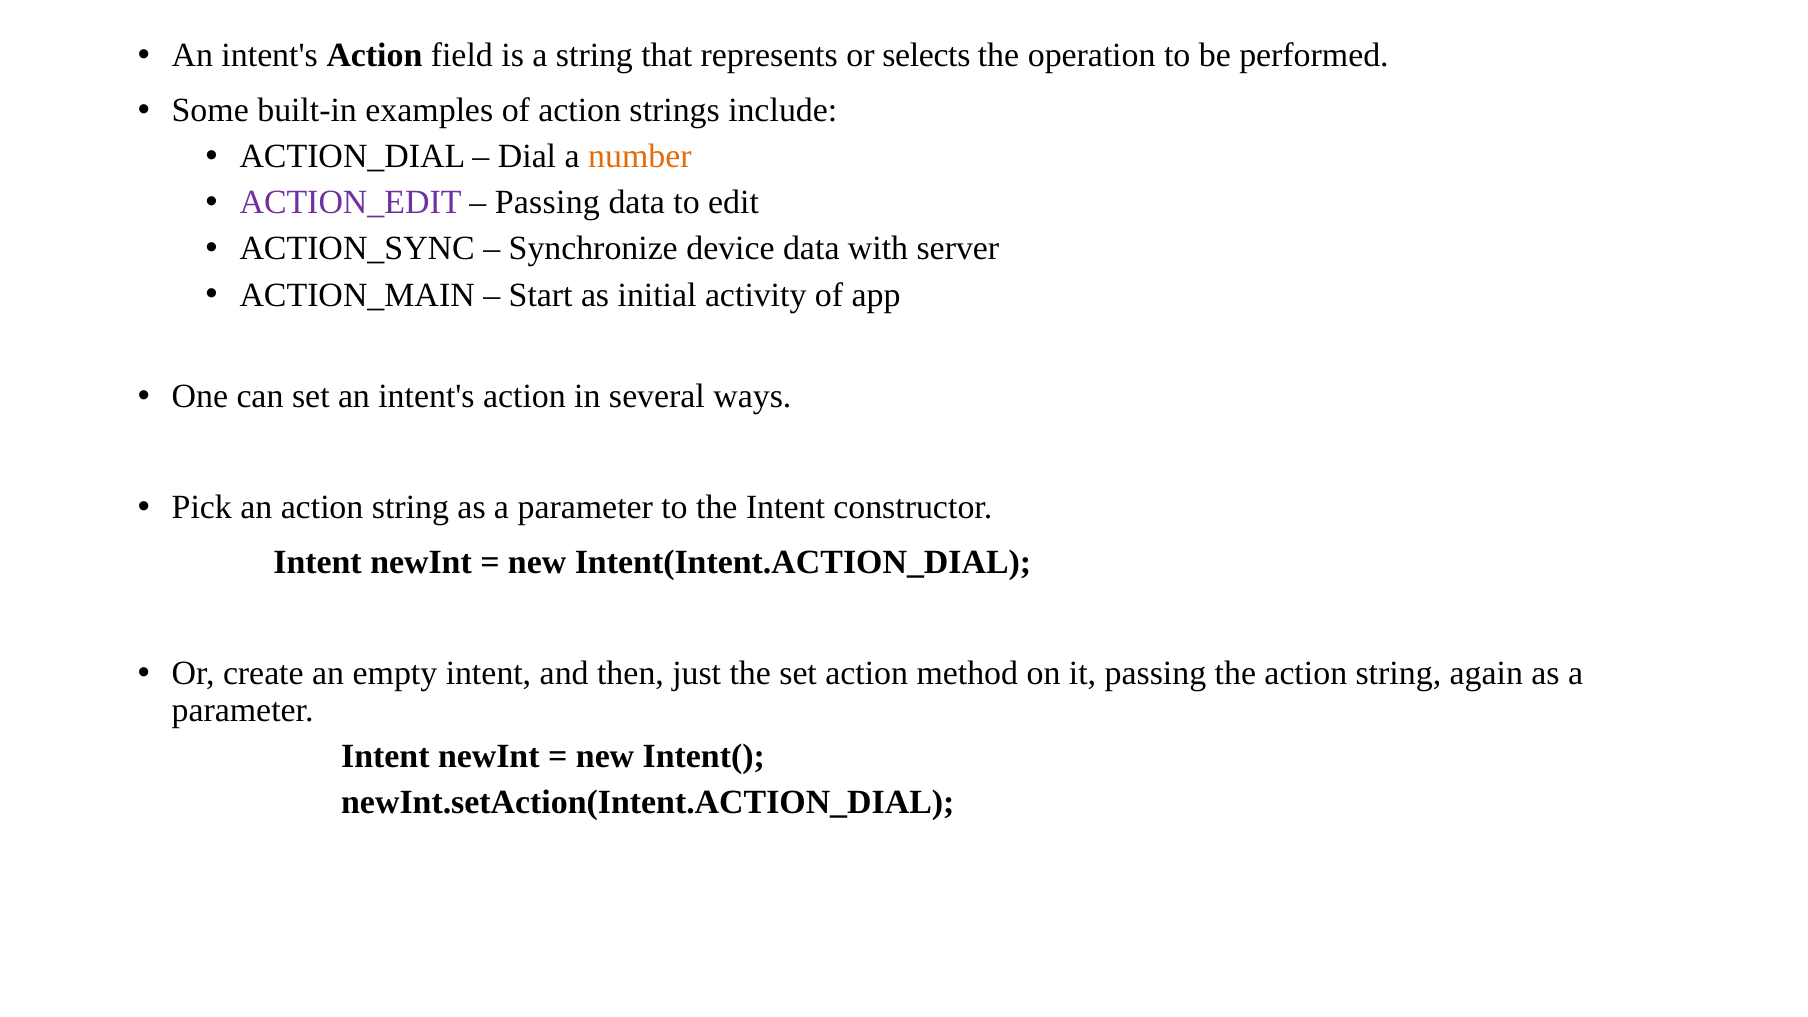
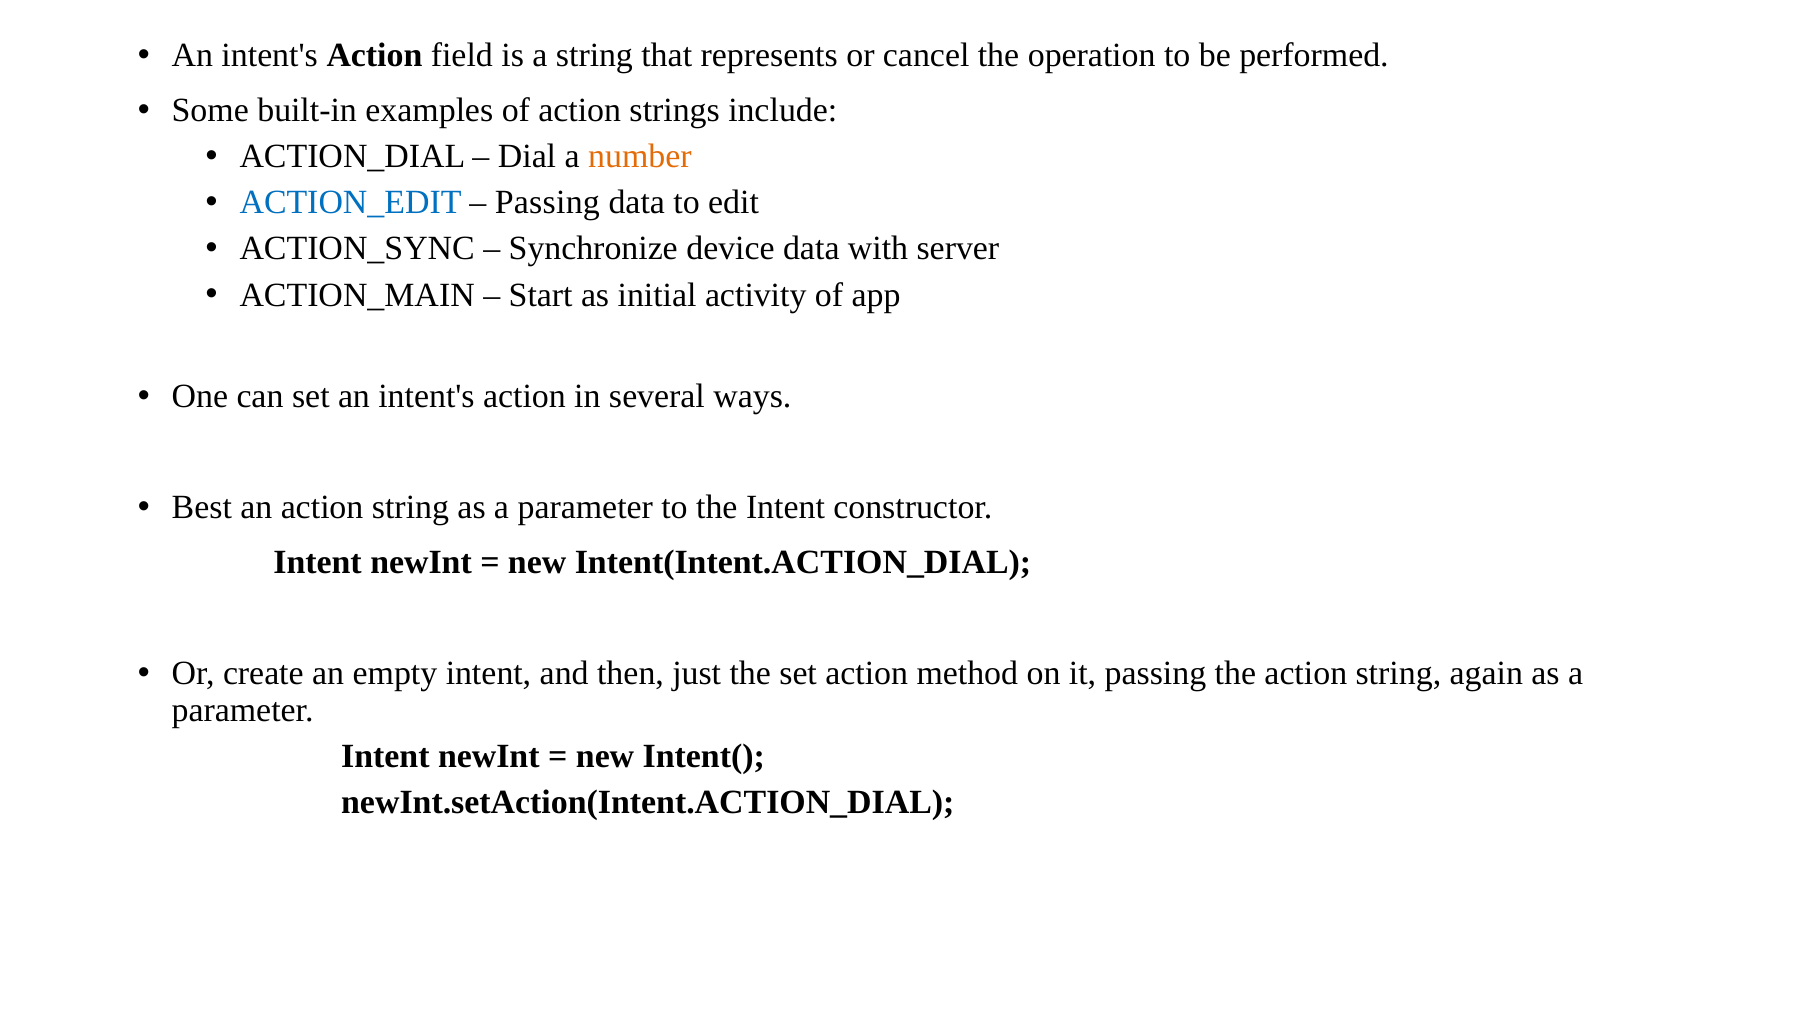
selects: selects -> cancel
ACTION_EDIT colour: purple -> blue
Pick: Pick -> Best
